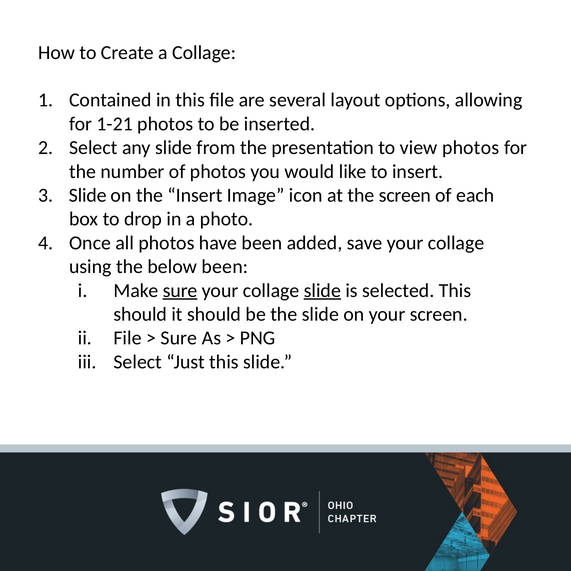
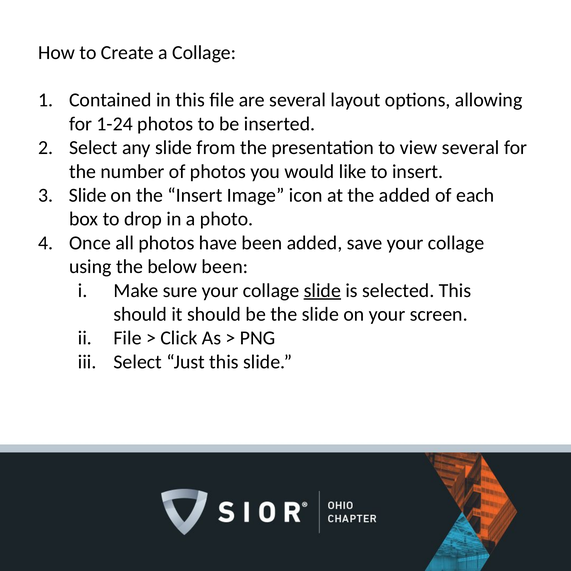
1-21: 1-21 -> 1-24
view photos: photos -> several
the screen: screen -> added
sure at (180, 290) underline: present -> none
Sure at (179, 338): Sure -> Click
